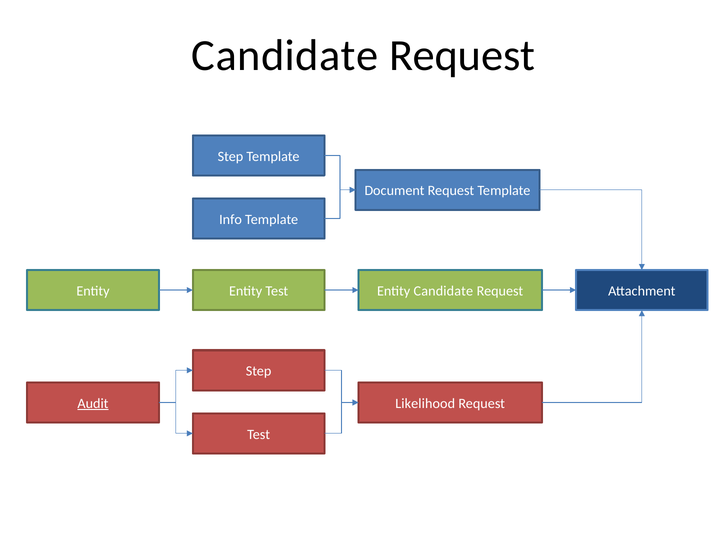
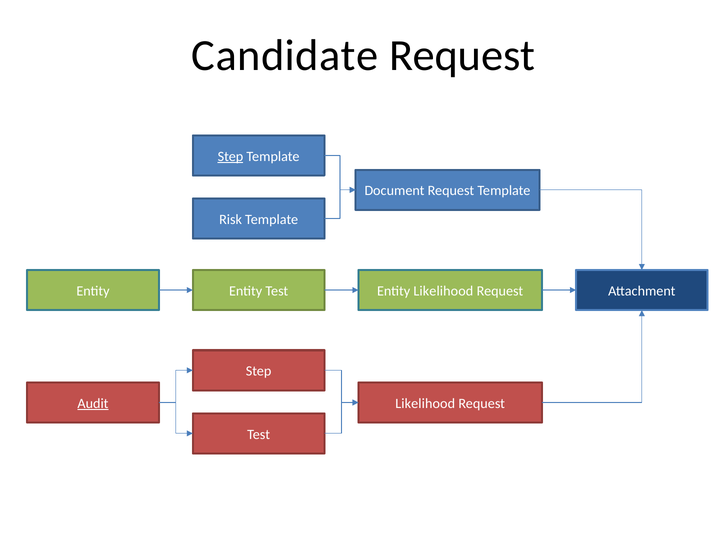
Step at (230, 156) underline: none -> present
Info: Info -> Risk
Entity Candidate: Candidate -> Likelihood
